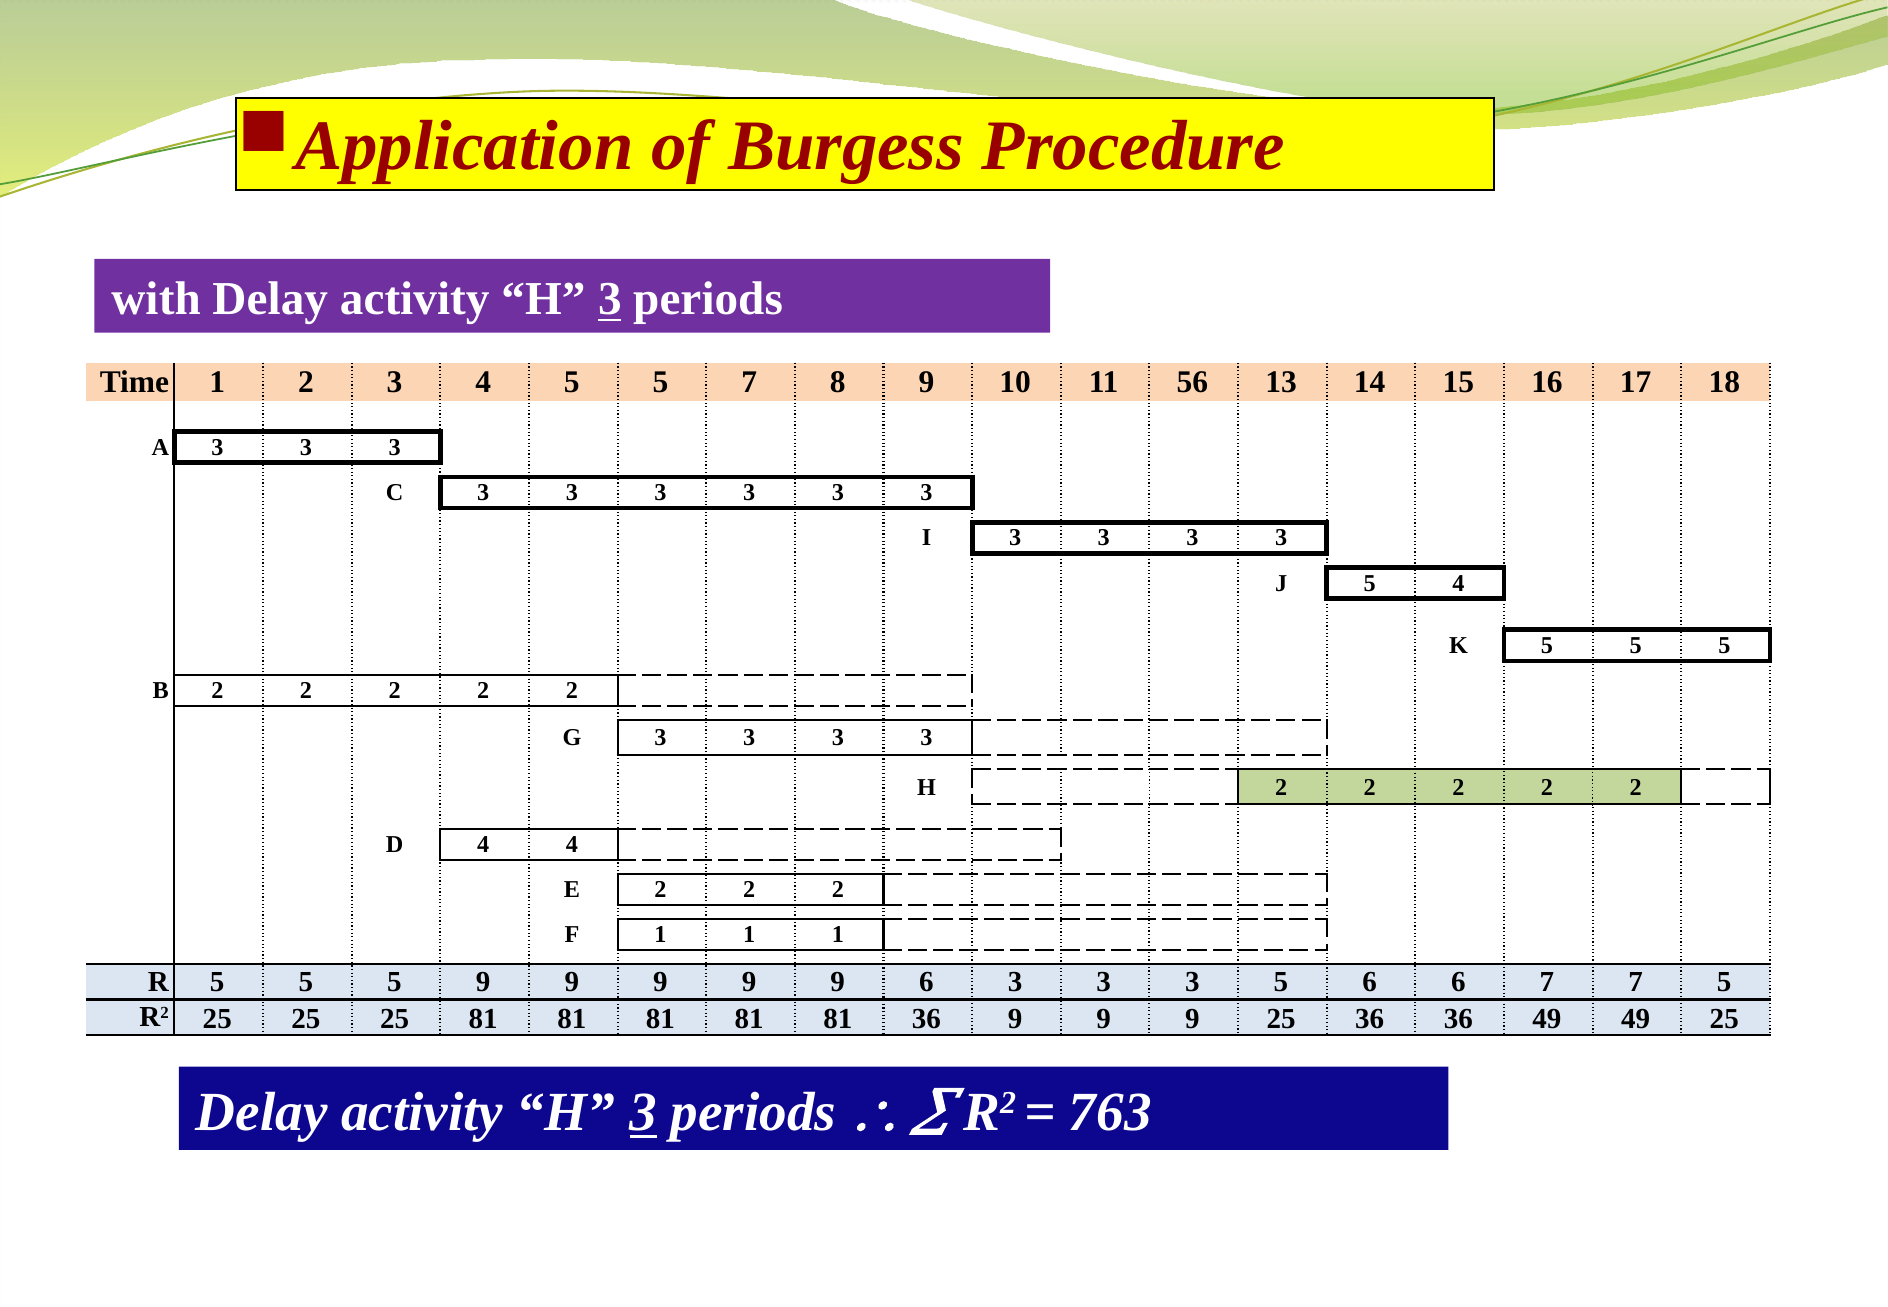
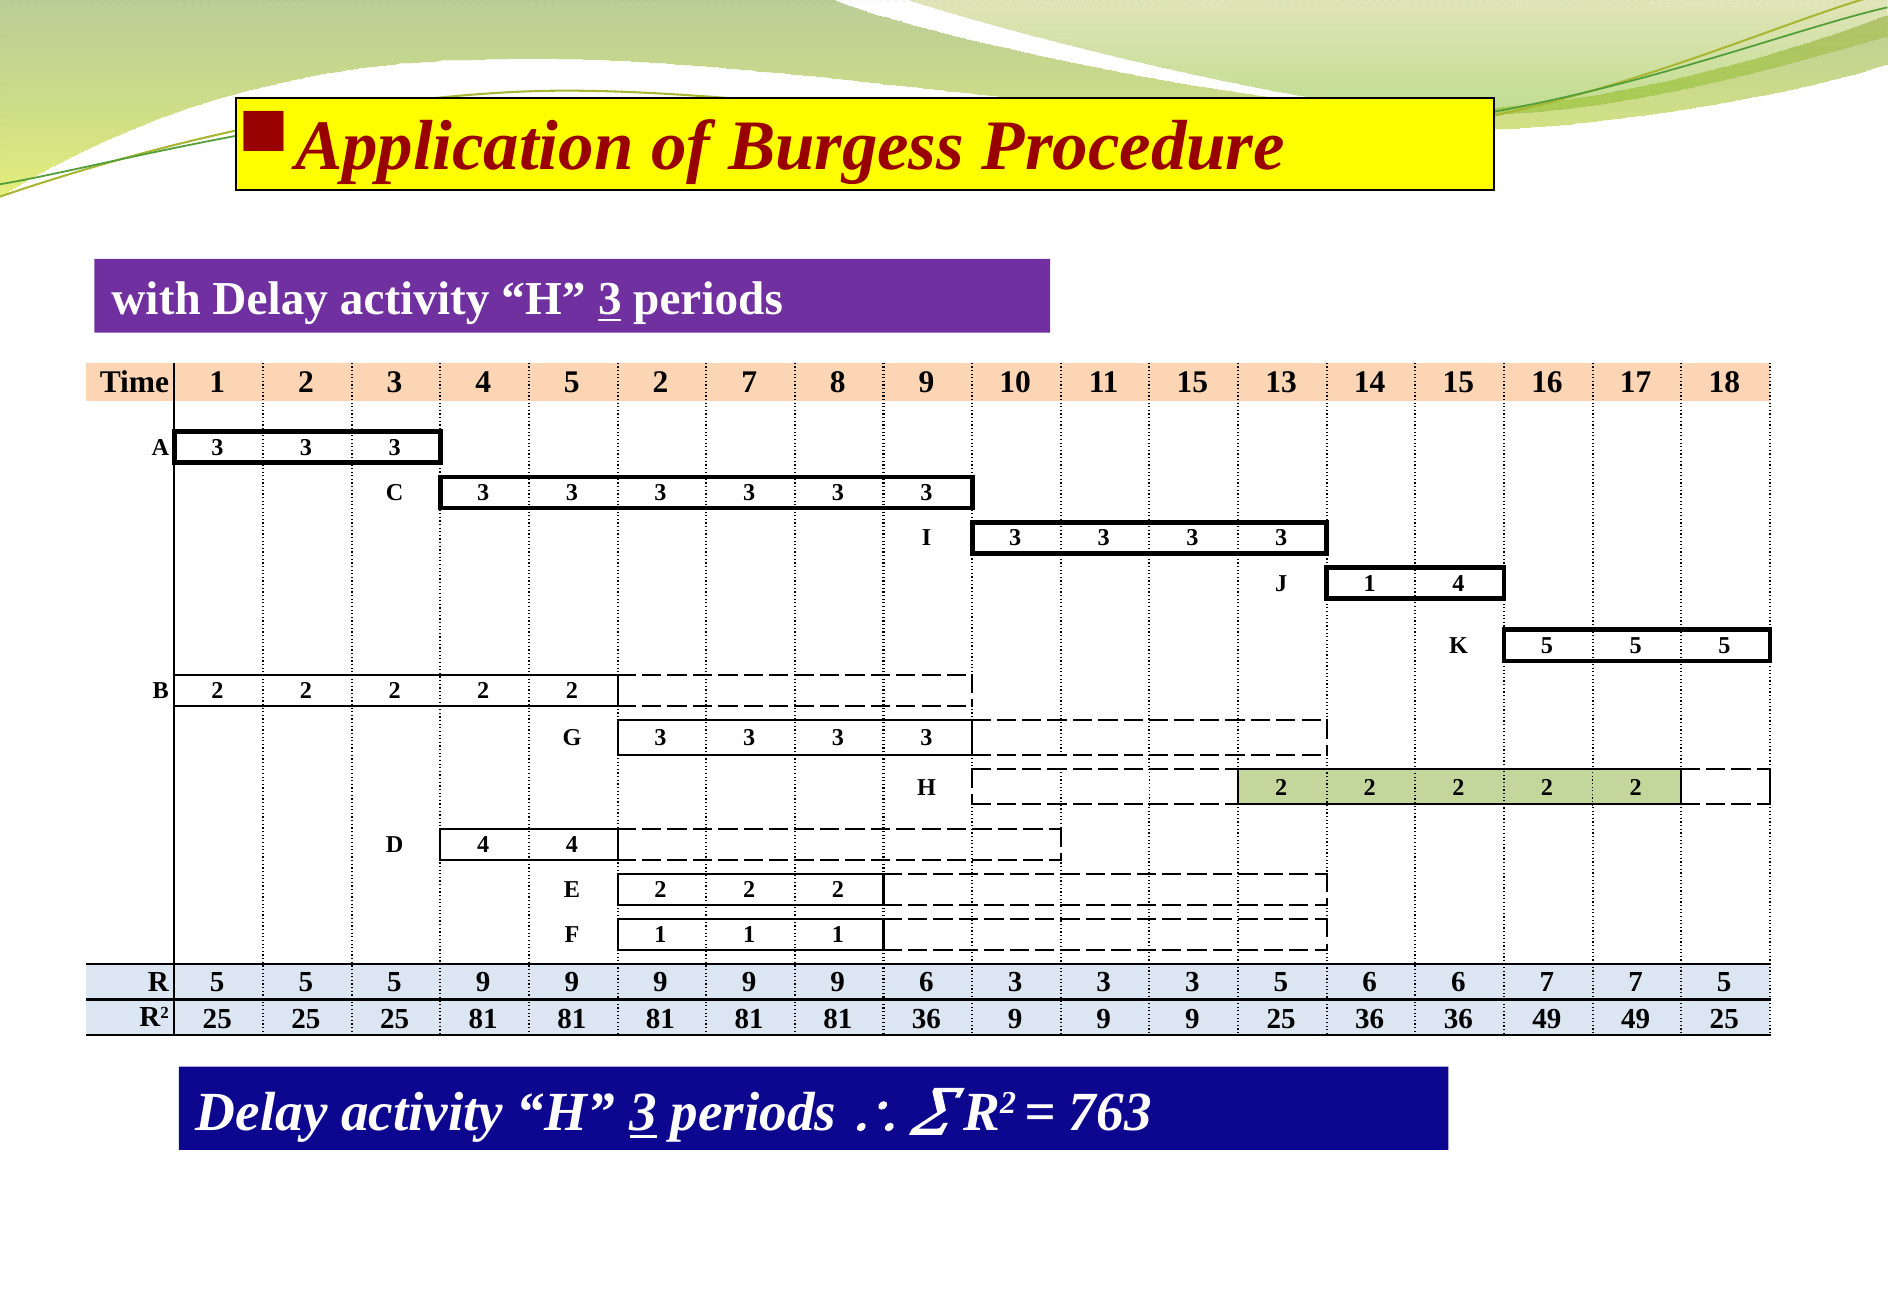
4 5 5: 5 -> 2
11 56: 56 -> 15
J 5: 5 -> 1
